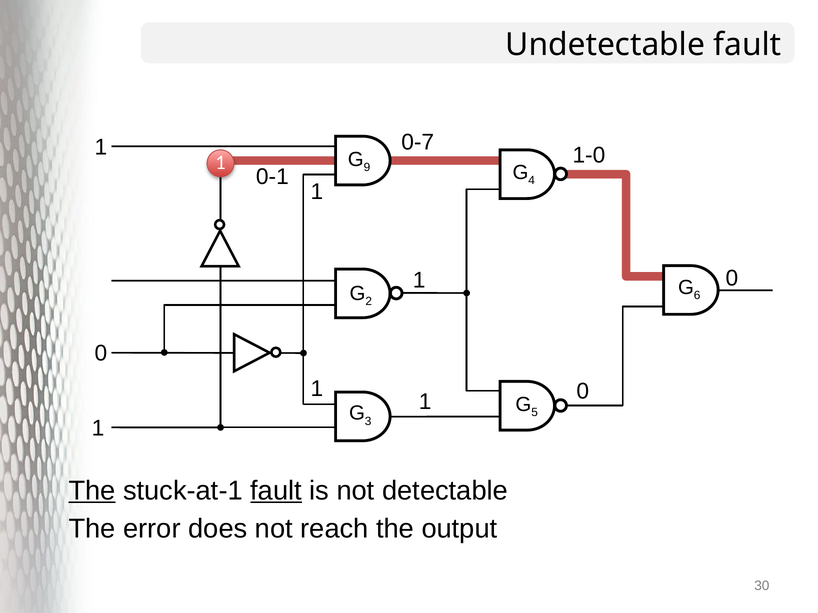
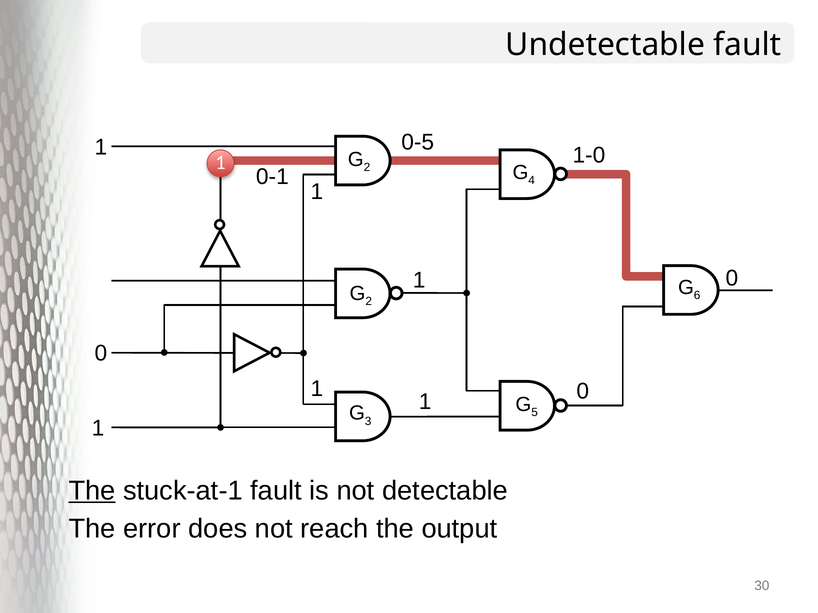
0-7: 0-7 -> 0-5
9 at (367, 168): 9 -> 2
fault at (276, 491) underline: present -> none
